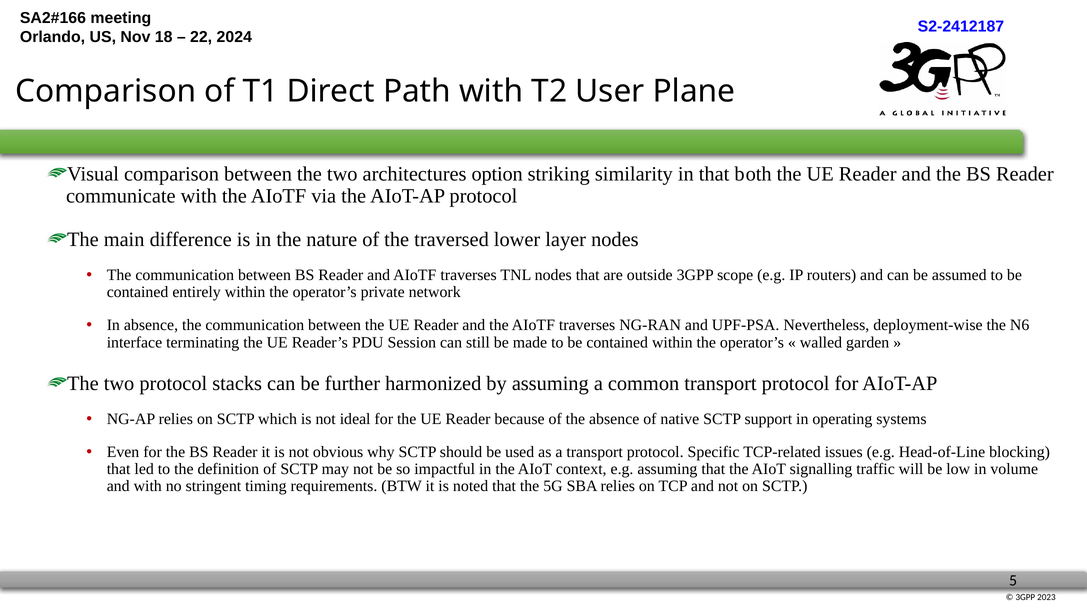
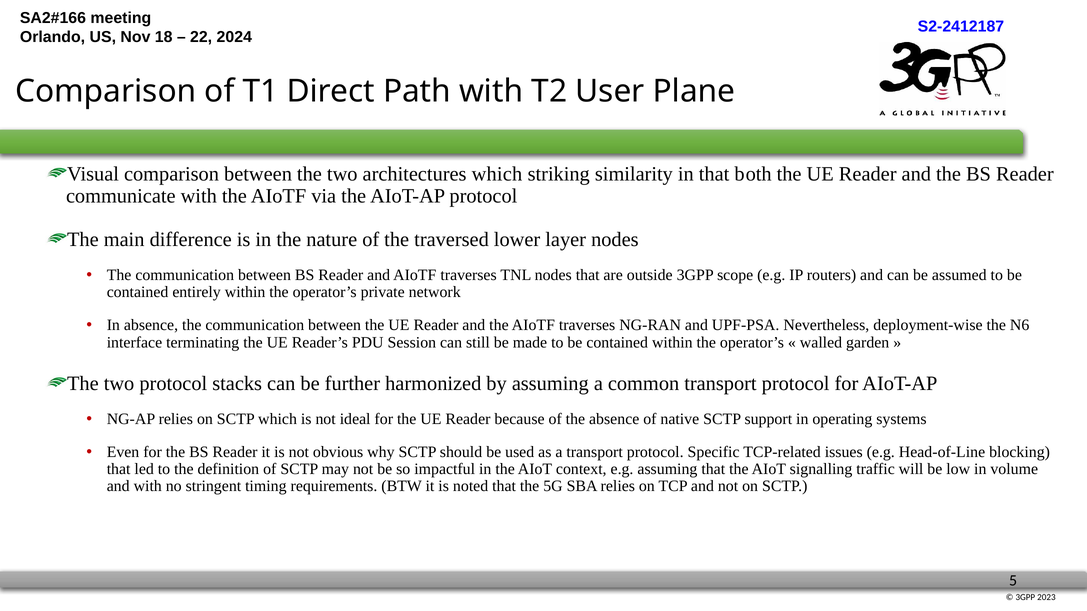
architectures option: option -> which
